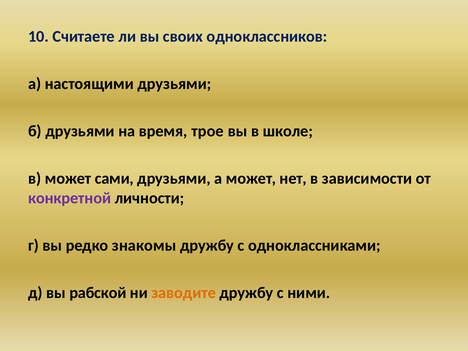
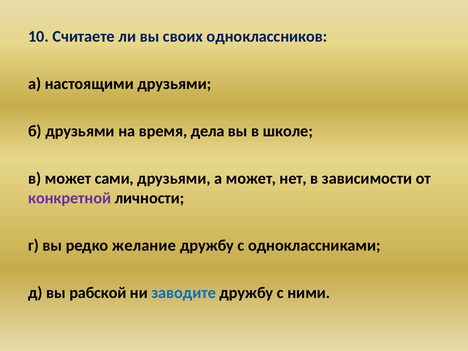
трое: трое -> дела
знакомы: знакомы -> желание
заводите colour: orange -> blue
